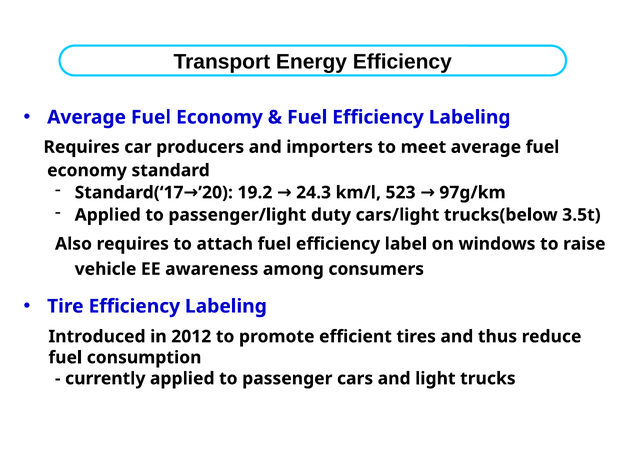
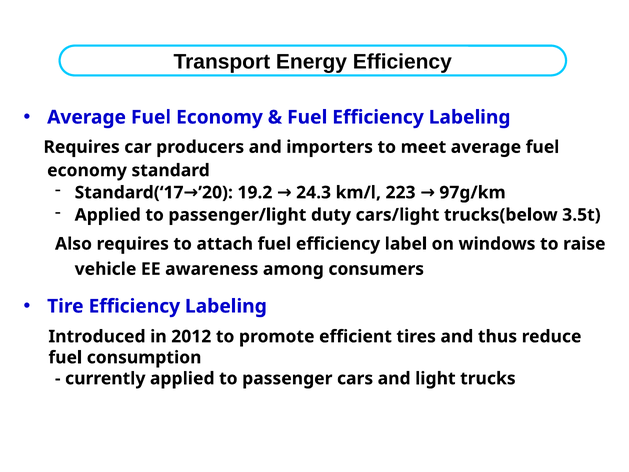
523: 523 -> 223
